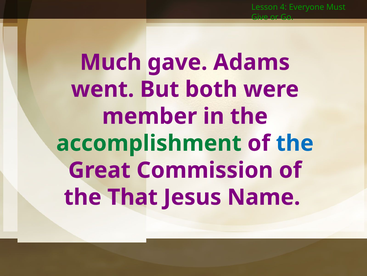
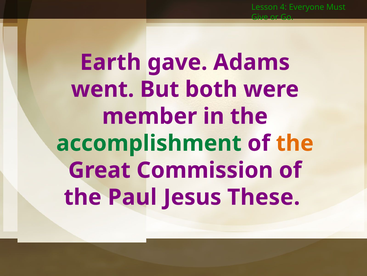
Much: Much -> Earth
the at (295, 143) colour: blue -> orange
That: That -> Paul
Name: Name -> These
